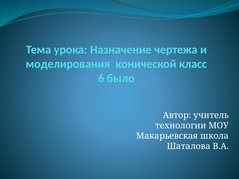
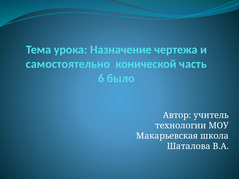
моделирования: моделирования -> самостоятельно
класс: класс -> часть
